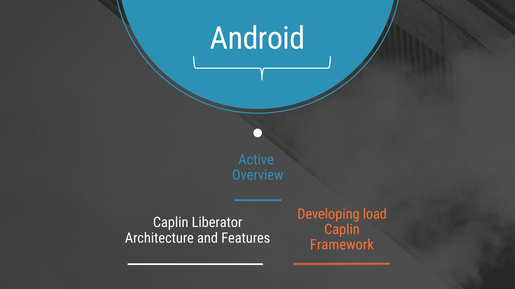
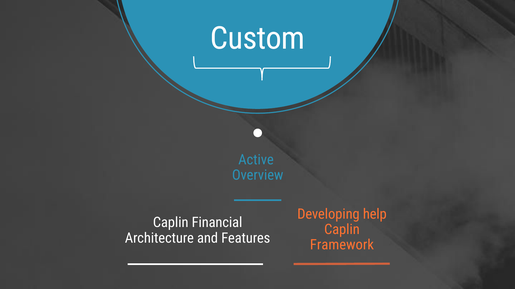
Android: Android -> Custom
load: load -> help
Liberator: Liberator -> Financial
